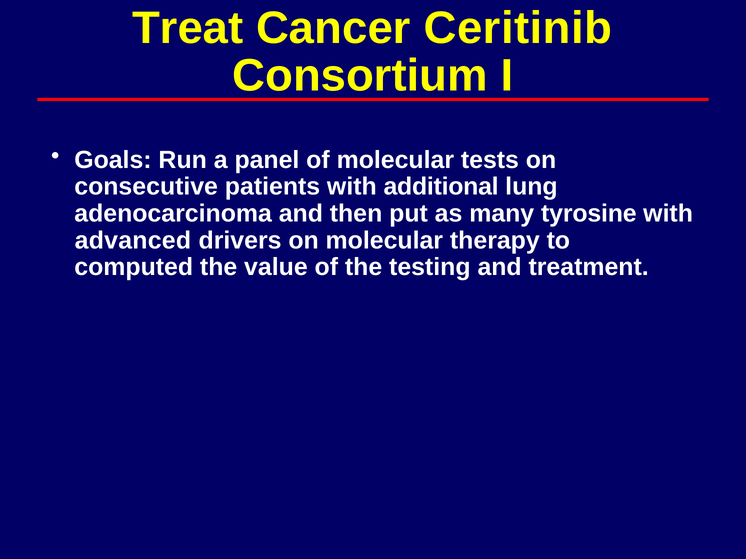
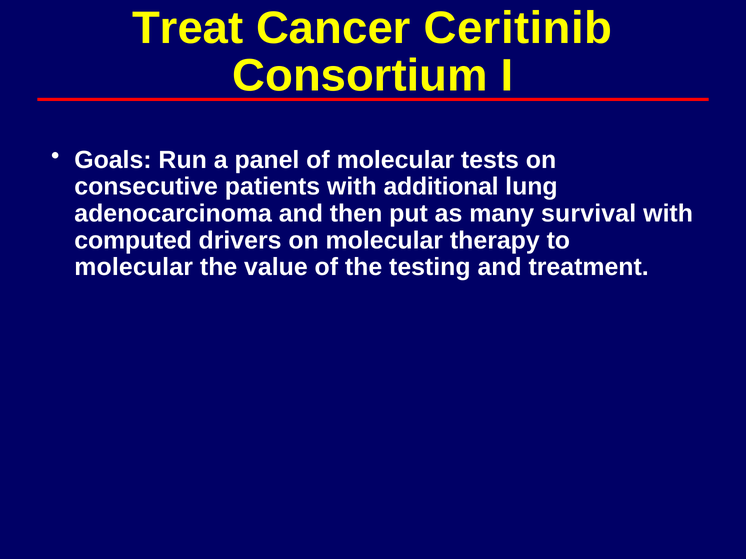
tyrosine: tyrosine -> survival
advanced: advanced -> computed
computed at (134, 267): computed -> molecular
